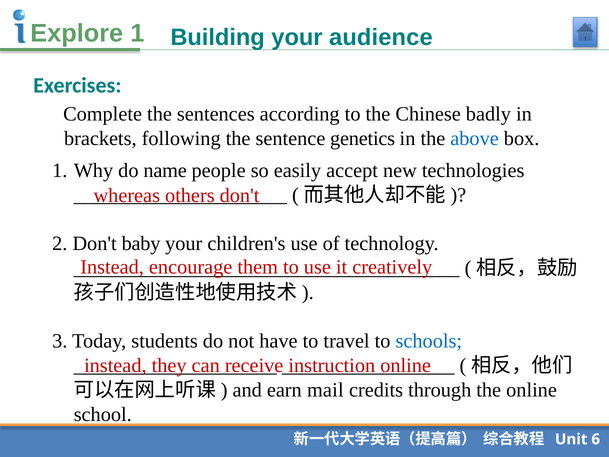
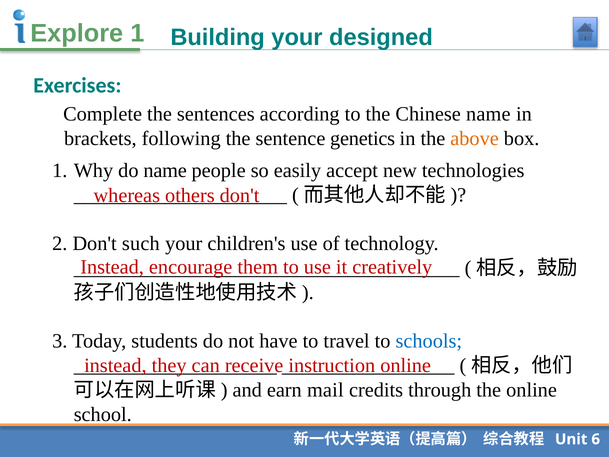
audience: audience -> designed
Chinese badly: badly -> name
above colour: blue -> orange
baby: baby -> such
